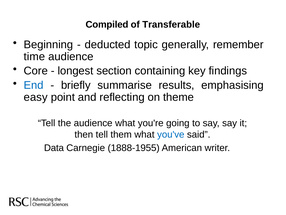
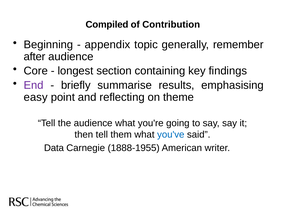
Transferable: Transferable -> Contribution
deducted: deducted -> appendix
time: time -> after
End colour: blue -> purple
